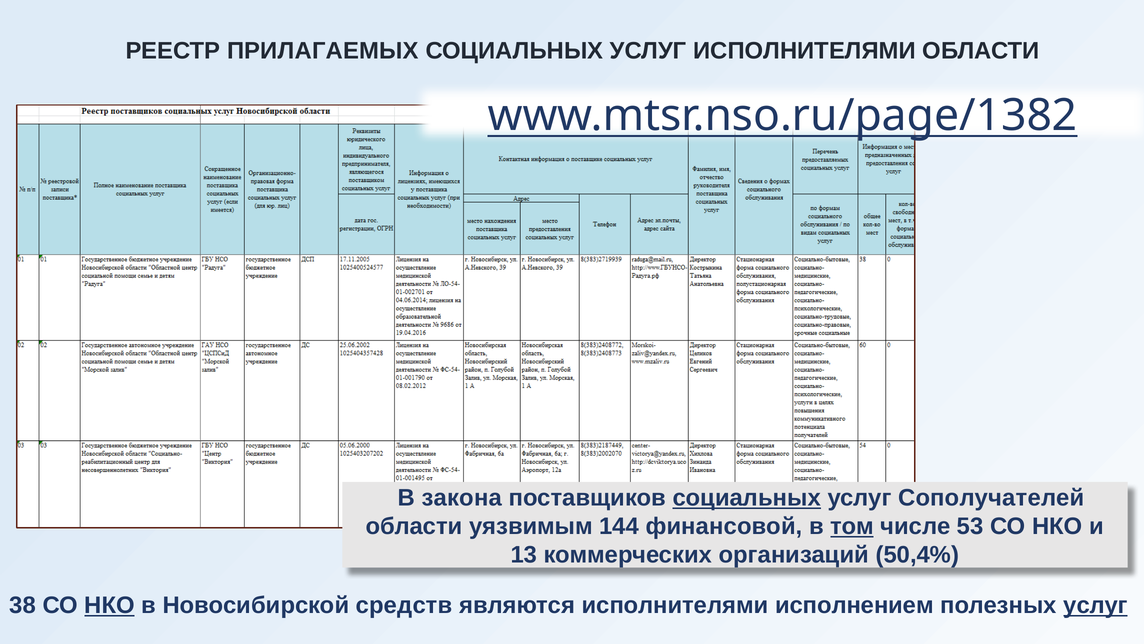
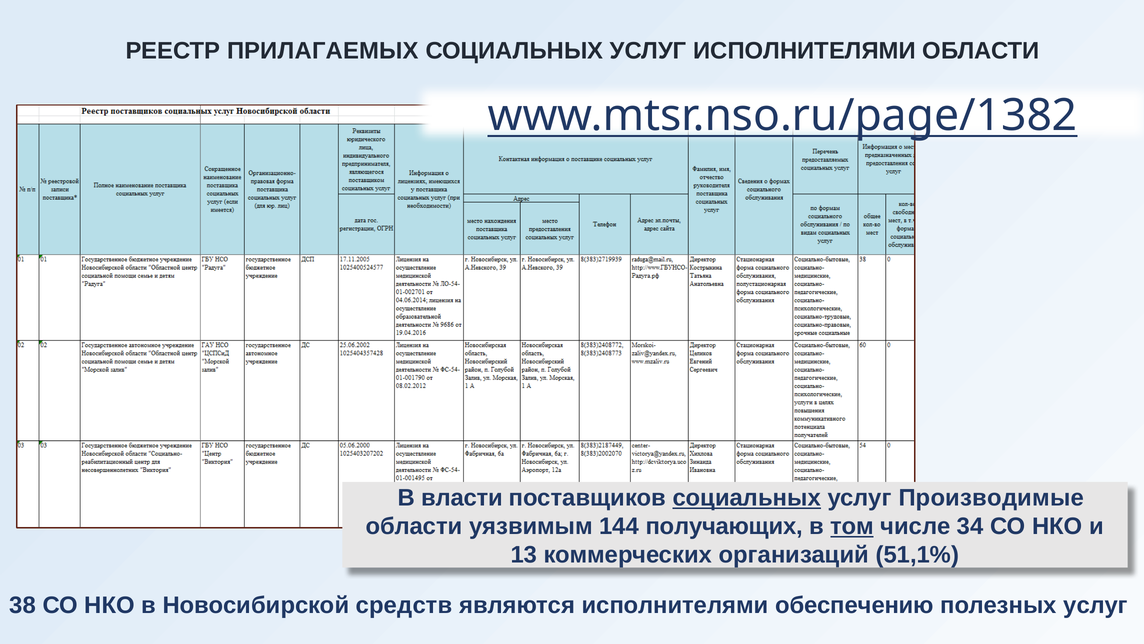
закона: закона -> власти
Сополучателей: Сополучателей -> Производимые
финансовой: финансовой -> получающих
53: 53 -> 34
50,4%: 50,4% -> 51,1%
НКО at (109, 605) underline: present -> none
исполнением: исполнением -> обеспечению
услуг at (1096, 605) underline: present -> none
